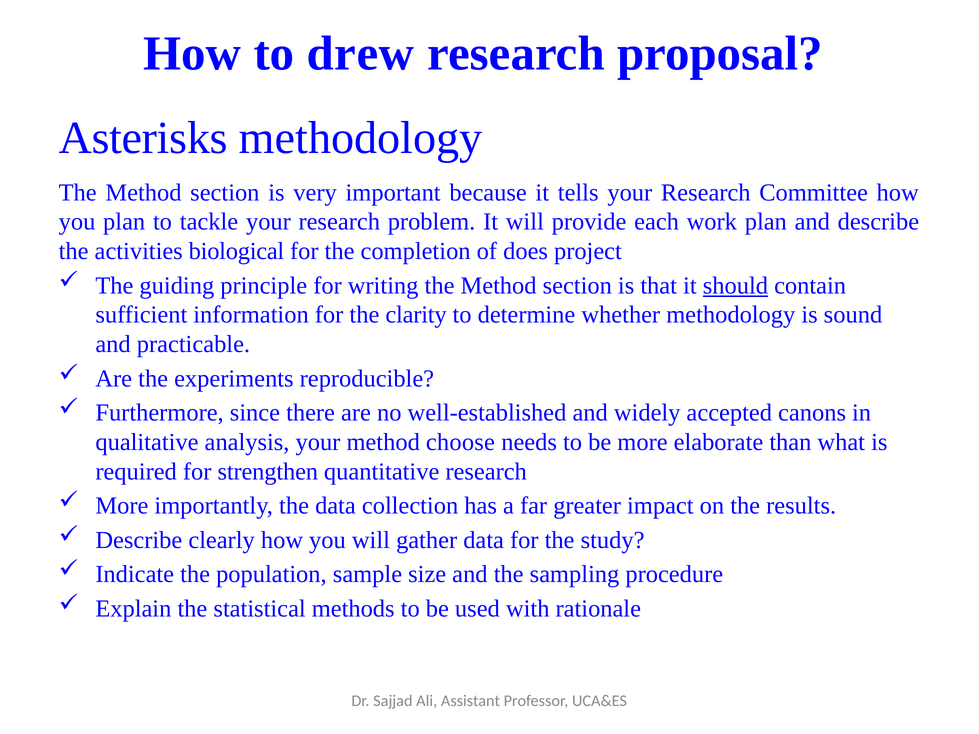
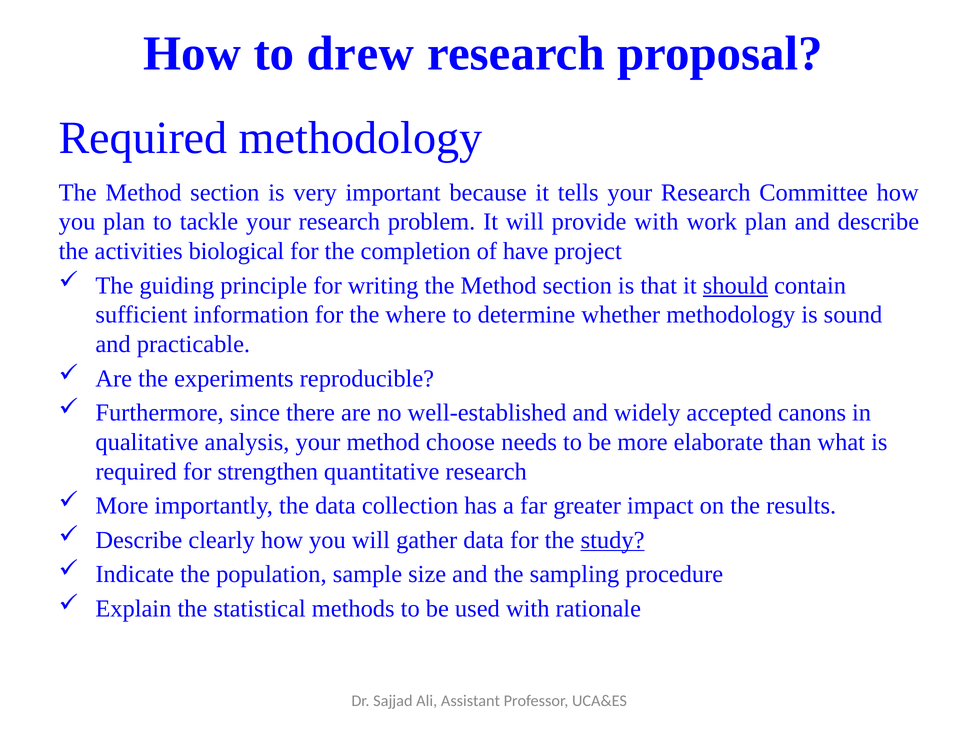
Asterisks at (143, 138): Asterisks -> Required
provide each: each -> with
does: does -> have
clarity: clarity -> where
study underline: none -> present
